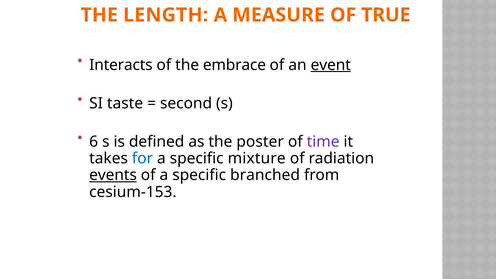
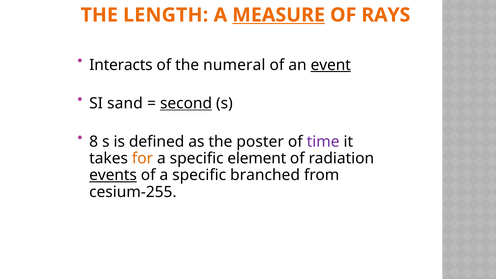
MEASURE underline: none -> present
TRUE: TRUE -> RAYS
embrace: embrace -> numeral
taste: taste -> sand
second underline: none -> present
6: 6 -> 8
for colour: blue -> orange
mixture: mixture -> element
cesium-153: cesium-153 -> cesium-255
